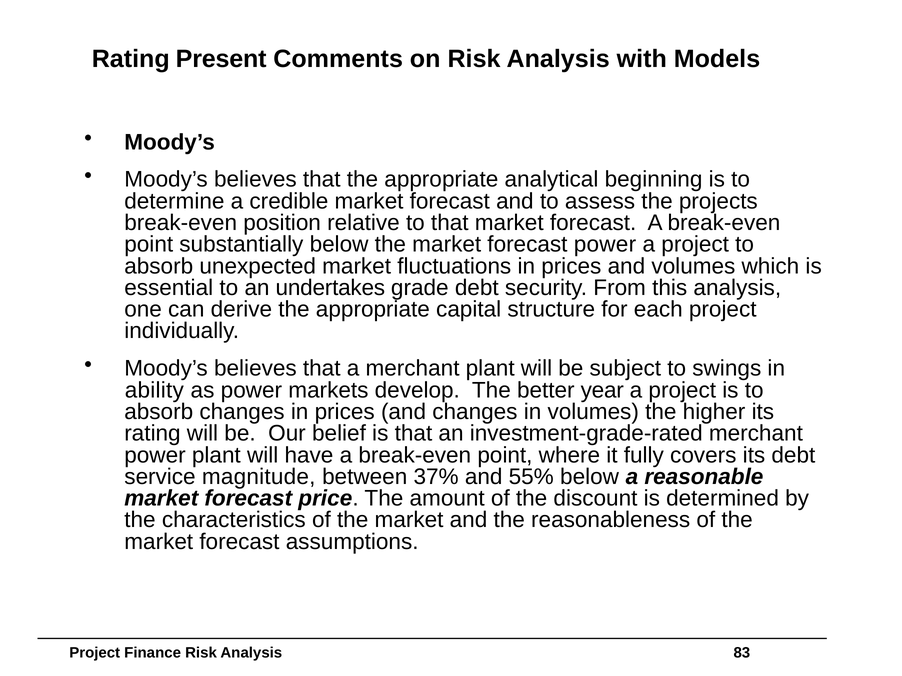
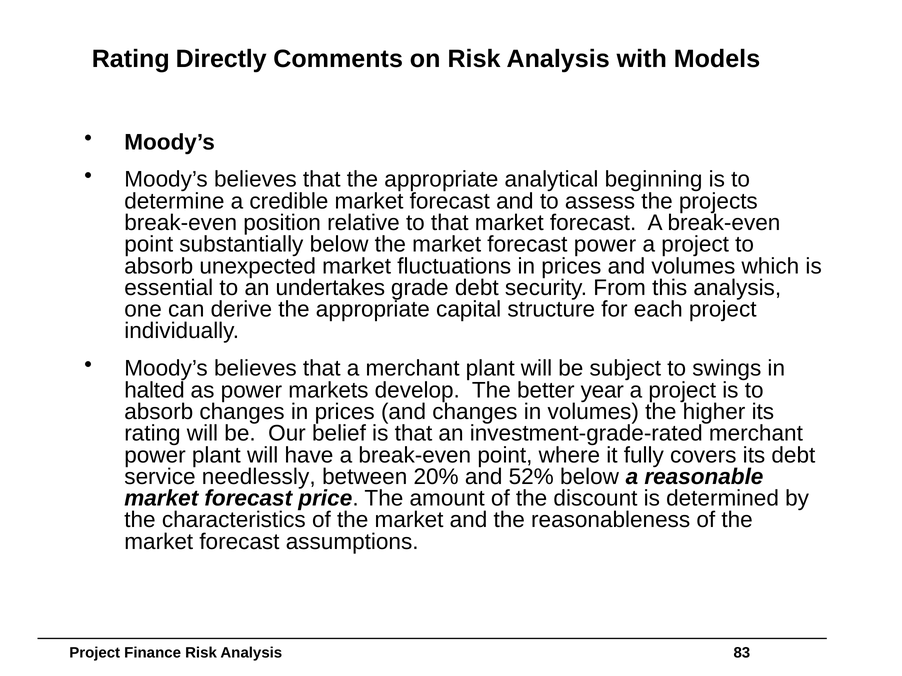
Present: Present -> Directly
ability: ability -> halted
magnitude: magnitude -> needlessly
37%: 37% -> 20%
55%: 55% -> 52%
